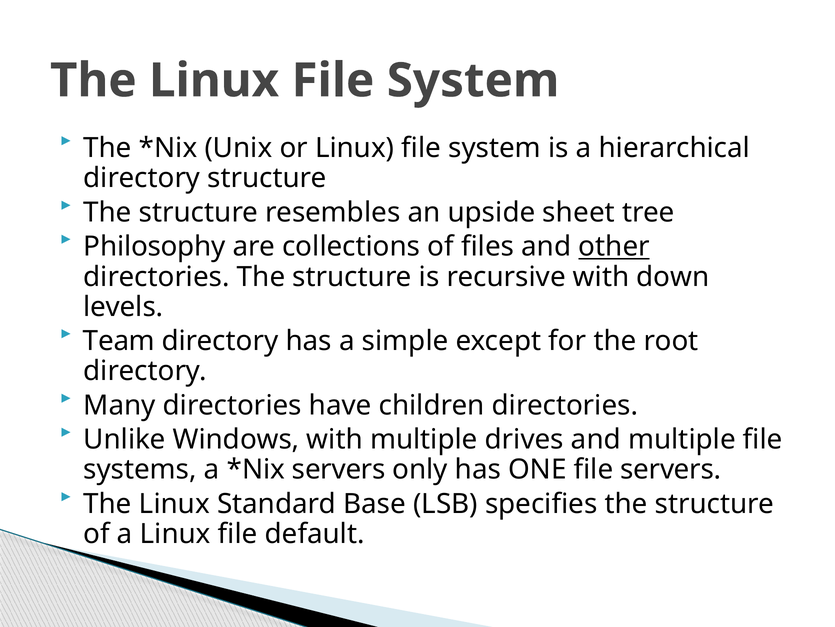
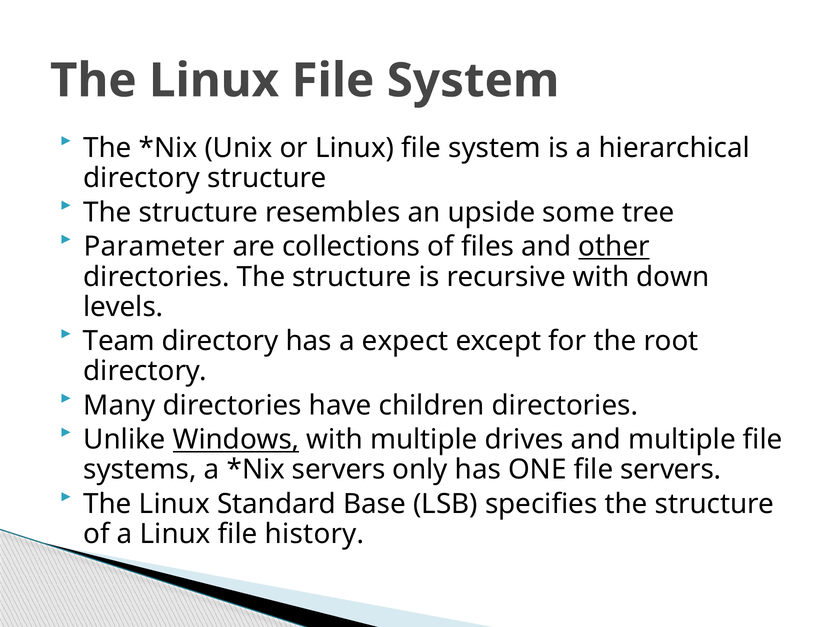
sheet: sheet -> some
Philosophy: Philosophy -> Parameter
simple: simple -> expect
Windows underline: none -> present
default: default -> history
